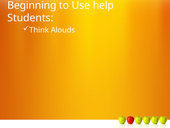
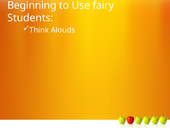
help: help -> fairy
